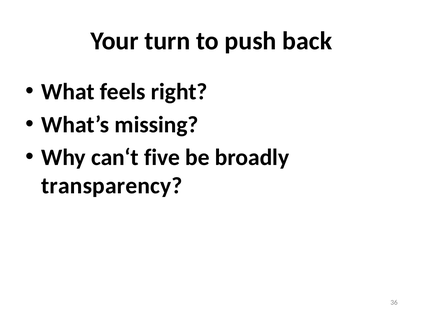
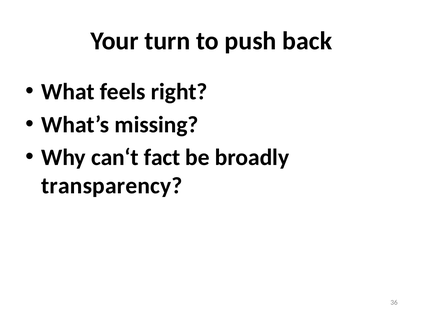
five: five -> fact
